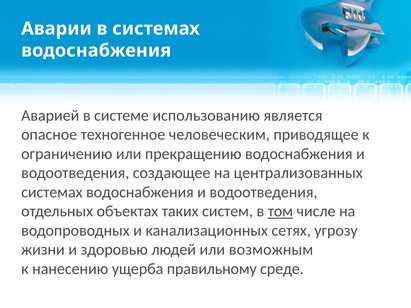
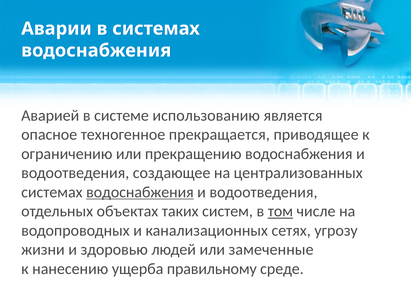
человеческим: человеческим -> прекращается
водоснабжения at (140, 192) underline: none -> present
возможным: возможным -> замеченные
